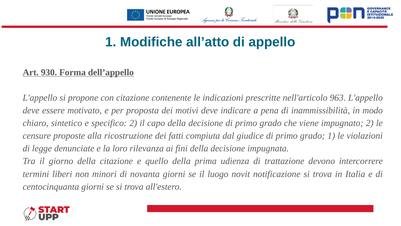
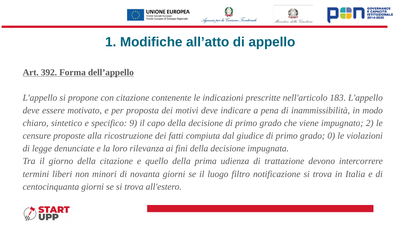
930: 930 -> 392
963: 963 -> 183
specifico 2: 2 -> 9
grado 1: 1 -> 0
novit: novit -> filtro
